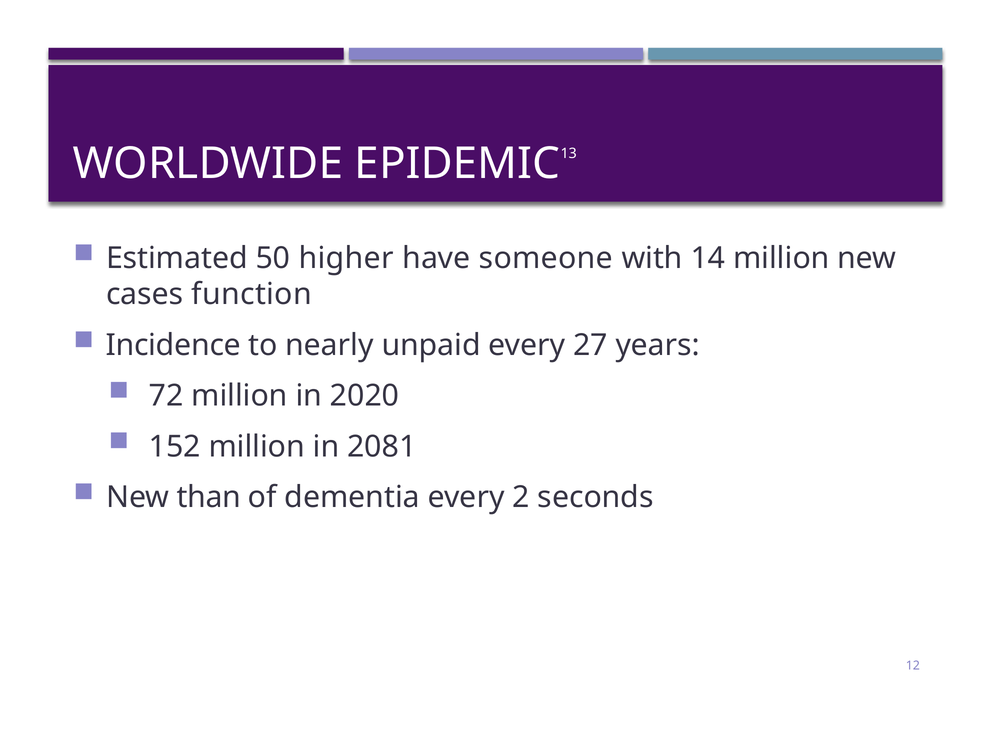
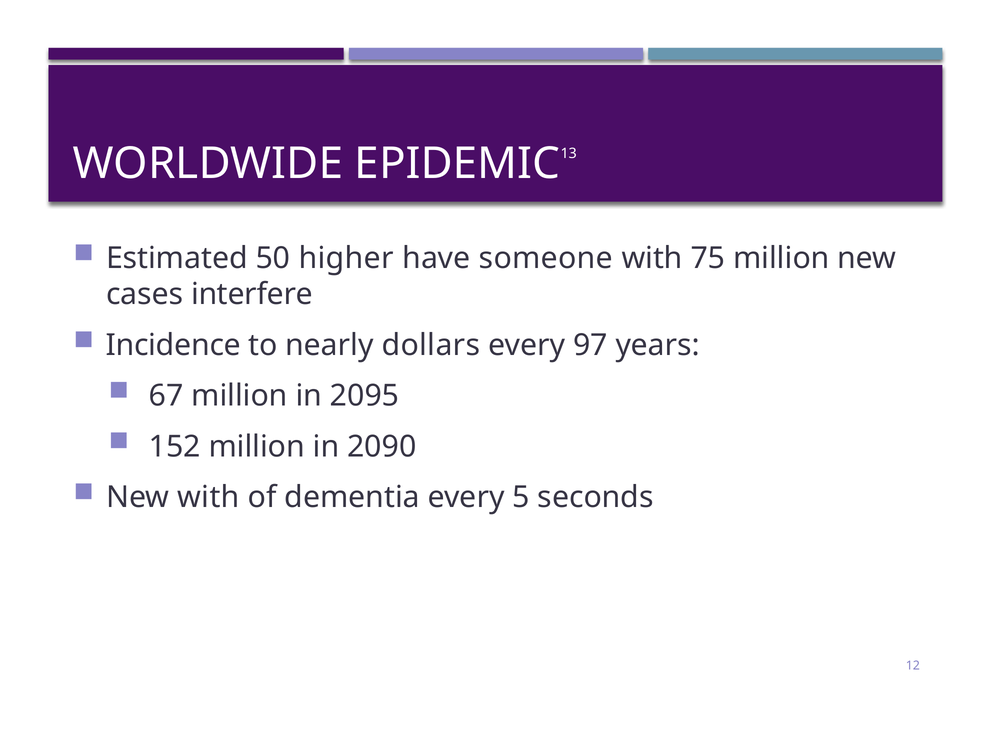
14: 14 -> 75
function: function -> interfere
unpaid: unpaid -> dollars
27: 27 -> 97
72: 72 -> 67
2020: 2020 -> 2095
2081: 2081 -> 2090
New than: than -> with
2: 2 -> 5
